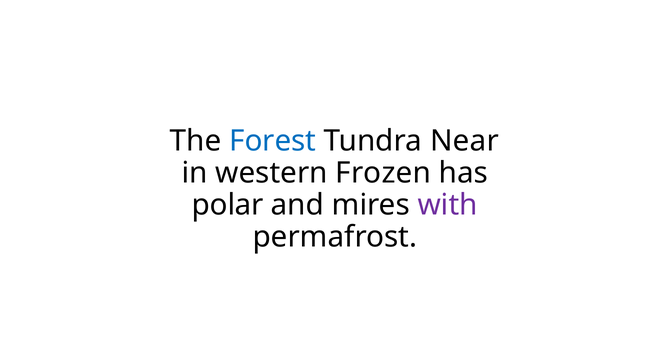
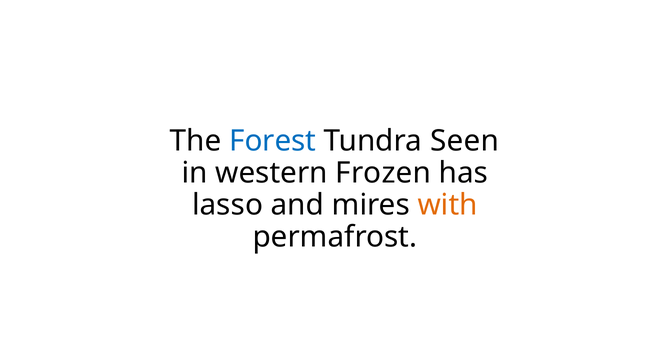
Near: Near -> Seen
polar: polar -> lasso
with colour: purple -> orange
